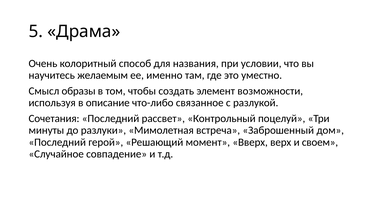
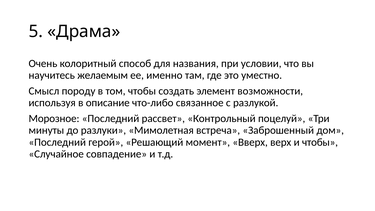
образы: образы -> породу
Сочетания: Сочетания -> Морозное
и своем: своем -> чтобы
